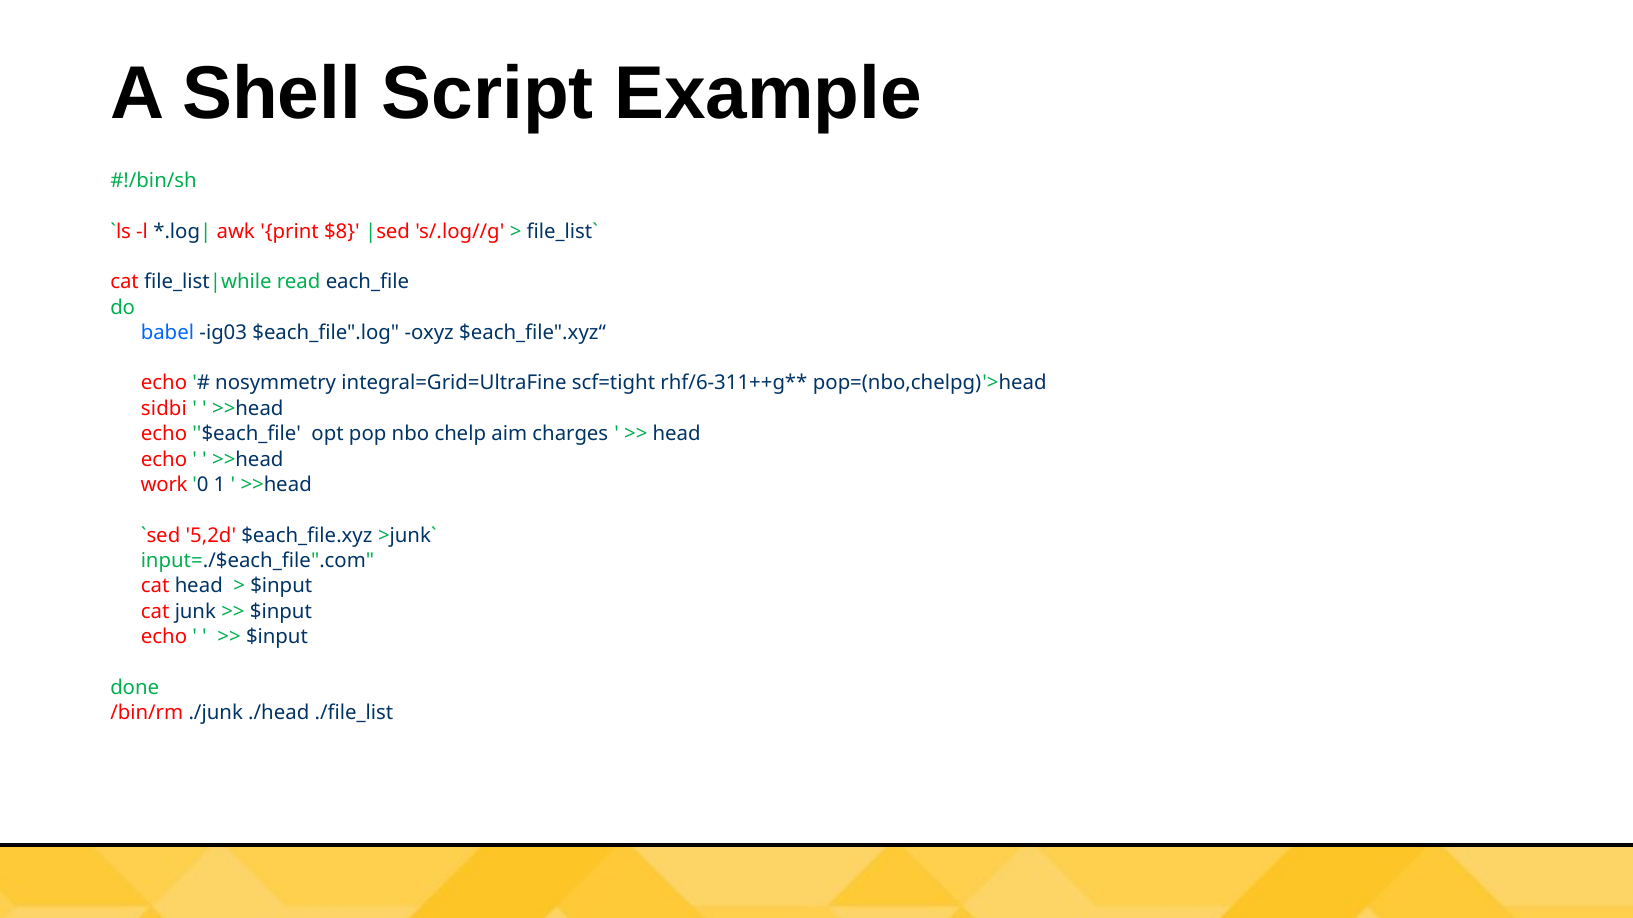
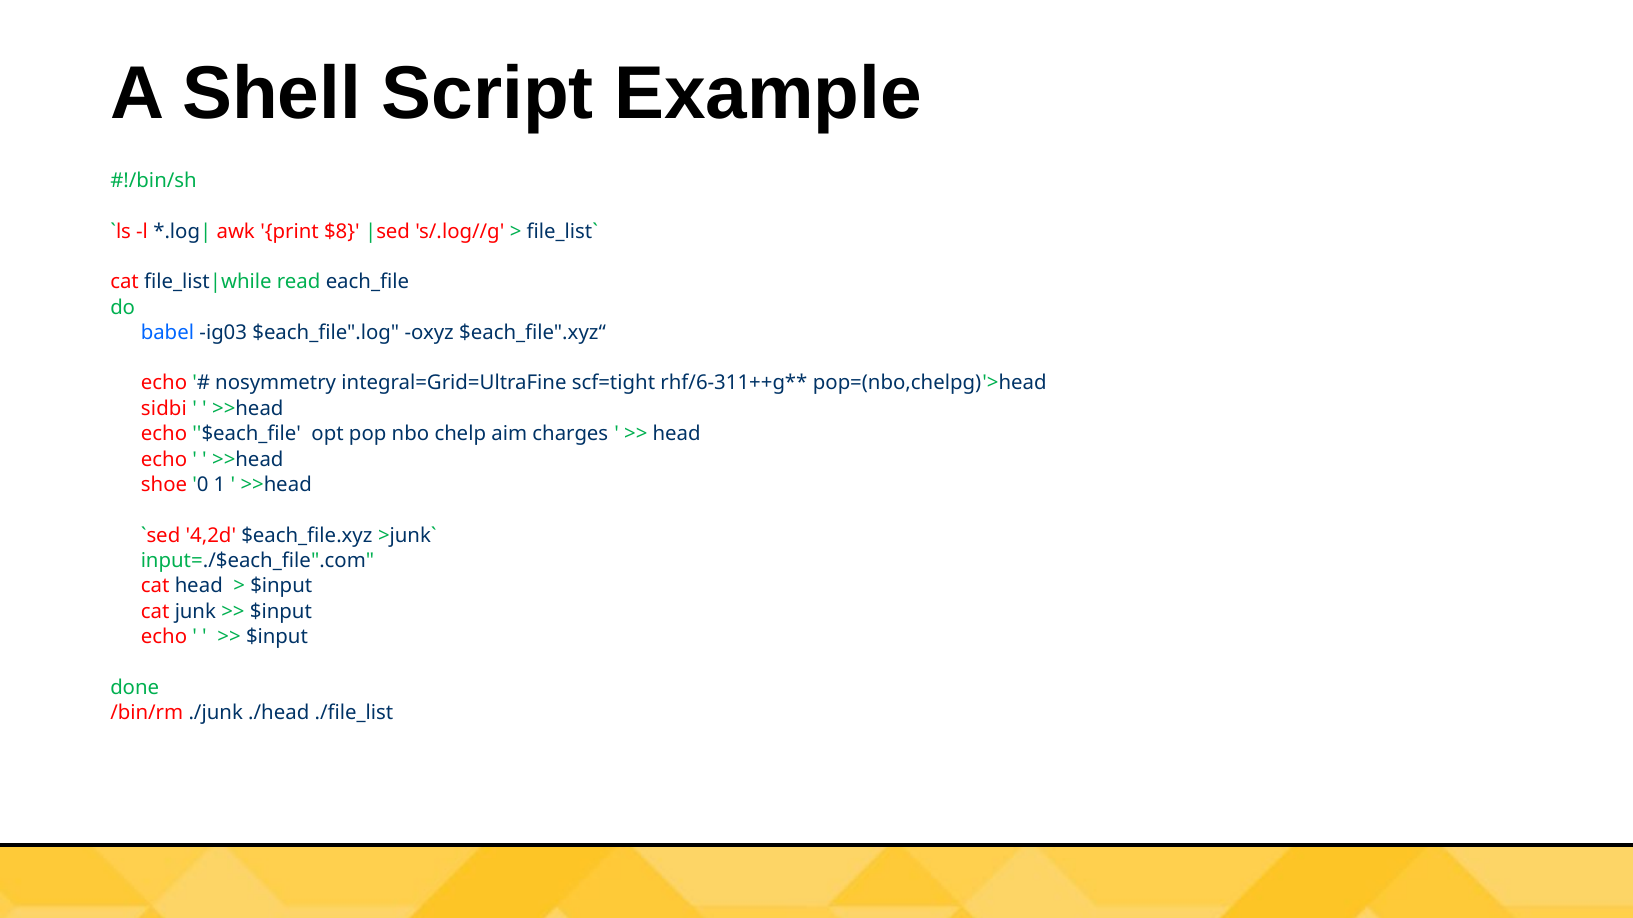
work: work -> shoe
5,2d: 5,2d -> 4,2d
